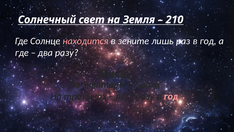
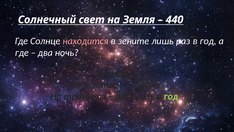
210: 210 -> 440
два разу: разу -> ночь
год at (171, 96) colour: pink -> light green
